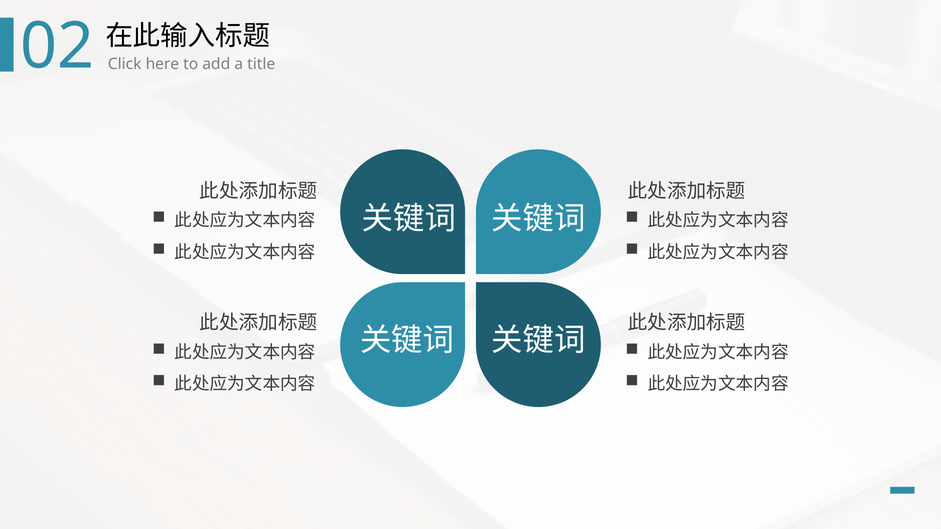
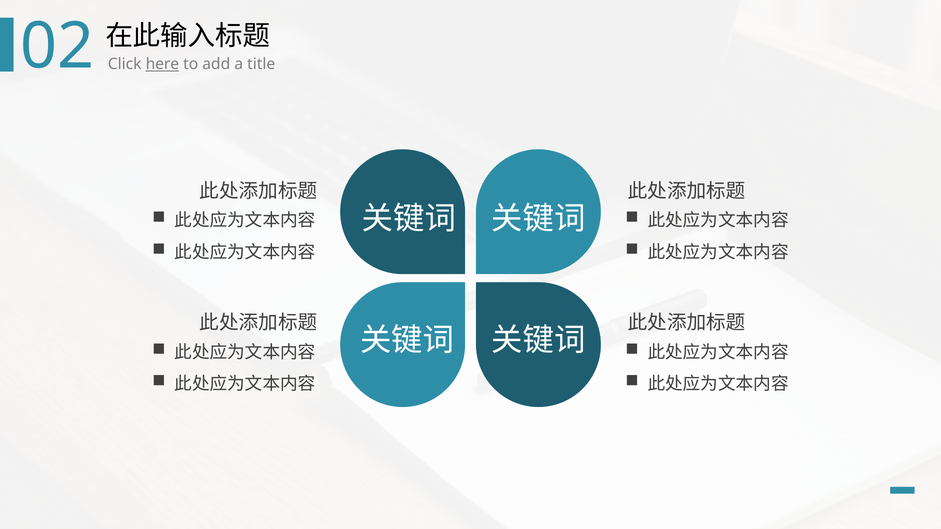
here underline: none -> present
